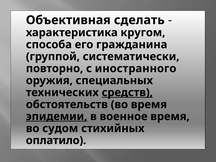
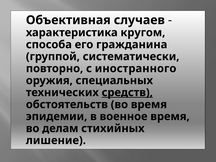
сделать: сделать -> случаев
эпидемии underline: present -> none
судом: судом -> делам
оплатило: оплатило -> лишение
